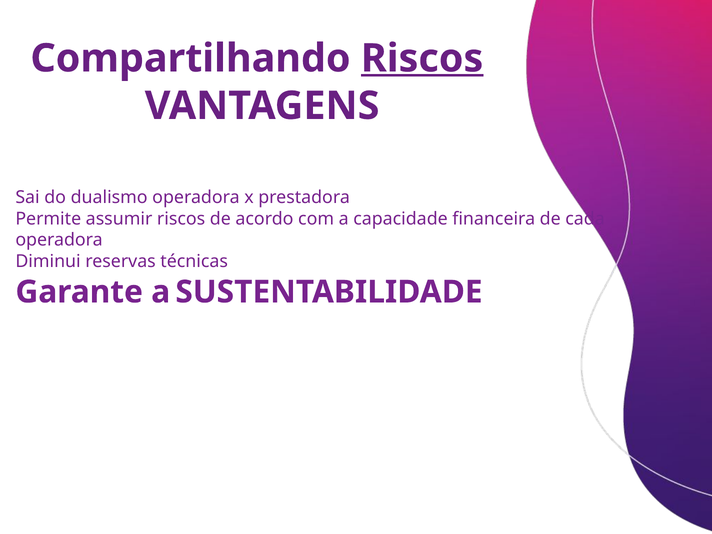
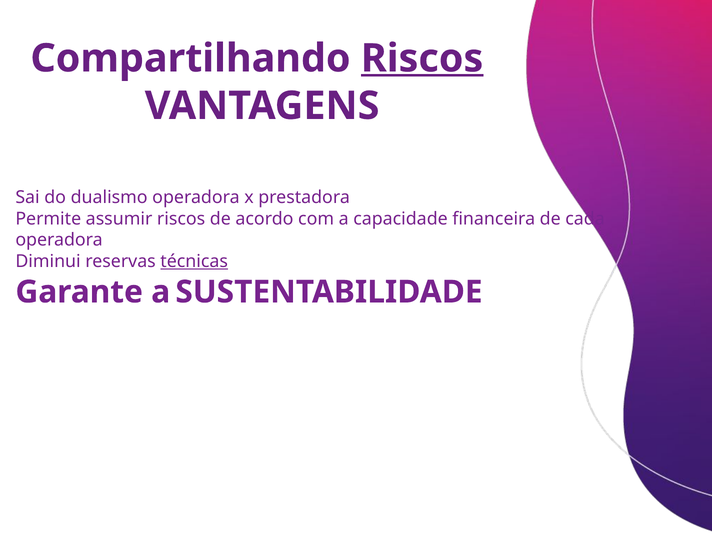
técnicas underline: none -> present
